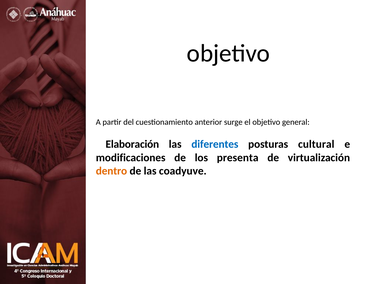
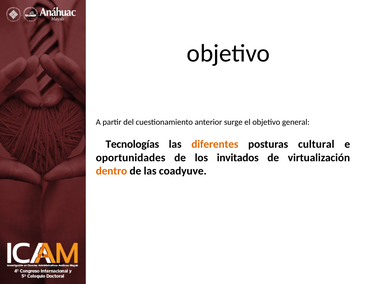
Elaboración: Elaboración -> Tecnologías
diferentes colour: blue -> orange
modificaciones: modificaciones -> oportunidades
presenta: presenta -> invitados
